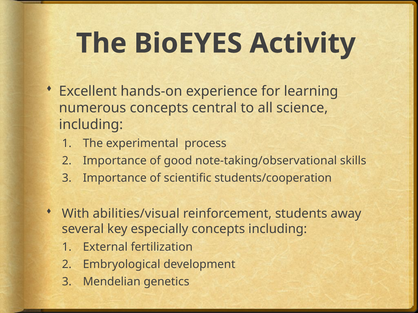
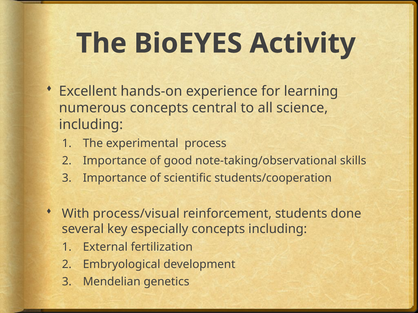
abilities/visual: abilities/visual -> process/visual
away: away -> done
